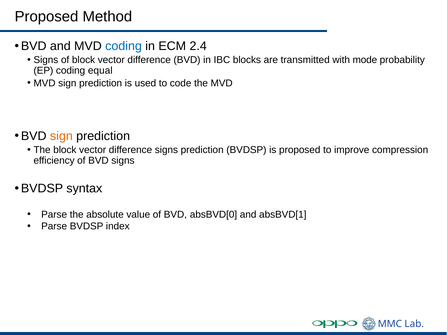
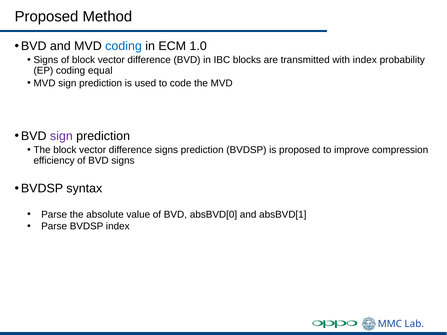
2.4: 2.4 -> 1.0
with mode: mode -> index
sign at (61, 136) colour: orange -> purple
